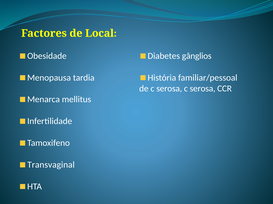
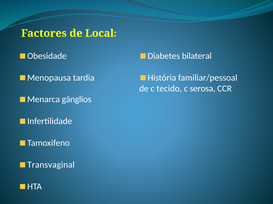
gânglios: gânglios -> bilateral
de c serosa: serosa -> tecido
mellitus: mellitus -> gânglios
